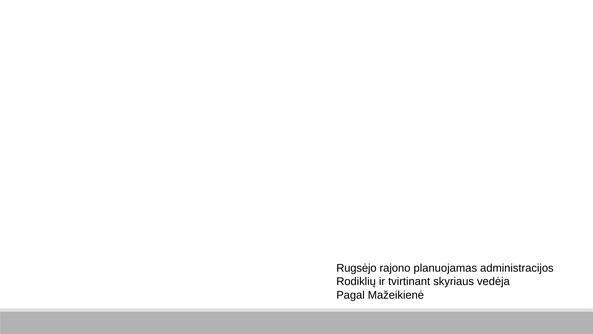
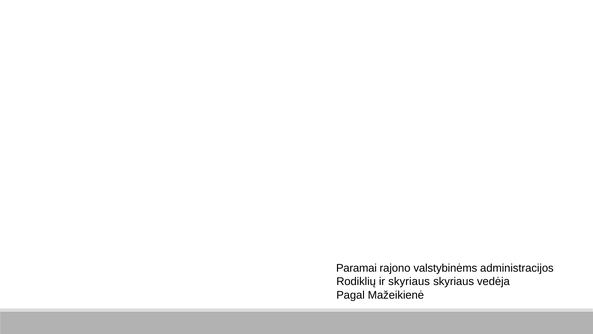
Rugsėjo: Rugsėjo -> Paramai
planuojamas: planuojamas -> valstybinėms
ir tvirtinant: tvirtinant -> skyriaus
